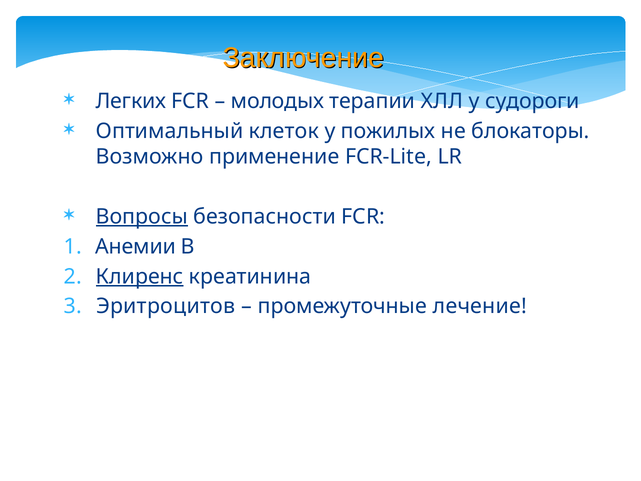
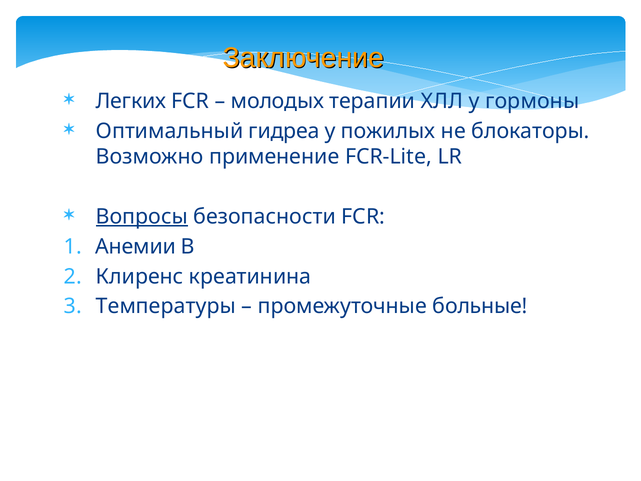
судороги: судороги -> гормоны
клеток: клеток -> гидреа
Клиренс underline: present -> none
Эритроцитов: Эритроцитов -> Температуры
лечение: лечение -> больные
